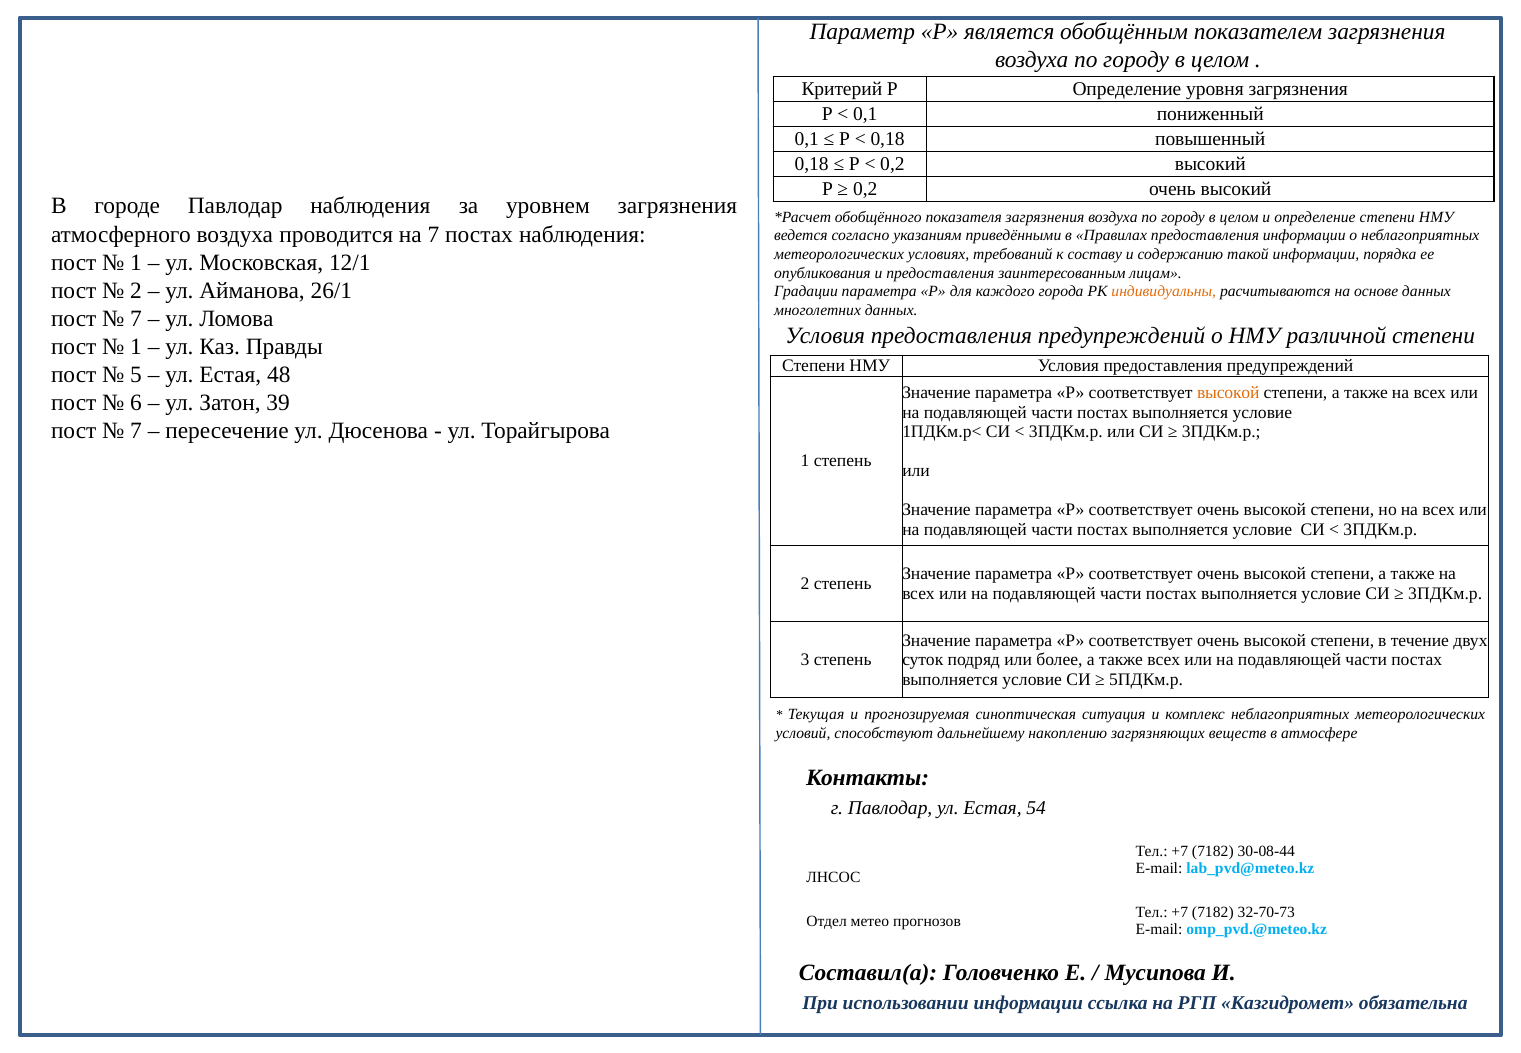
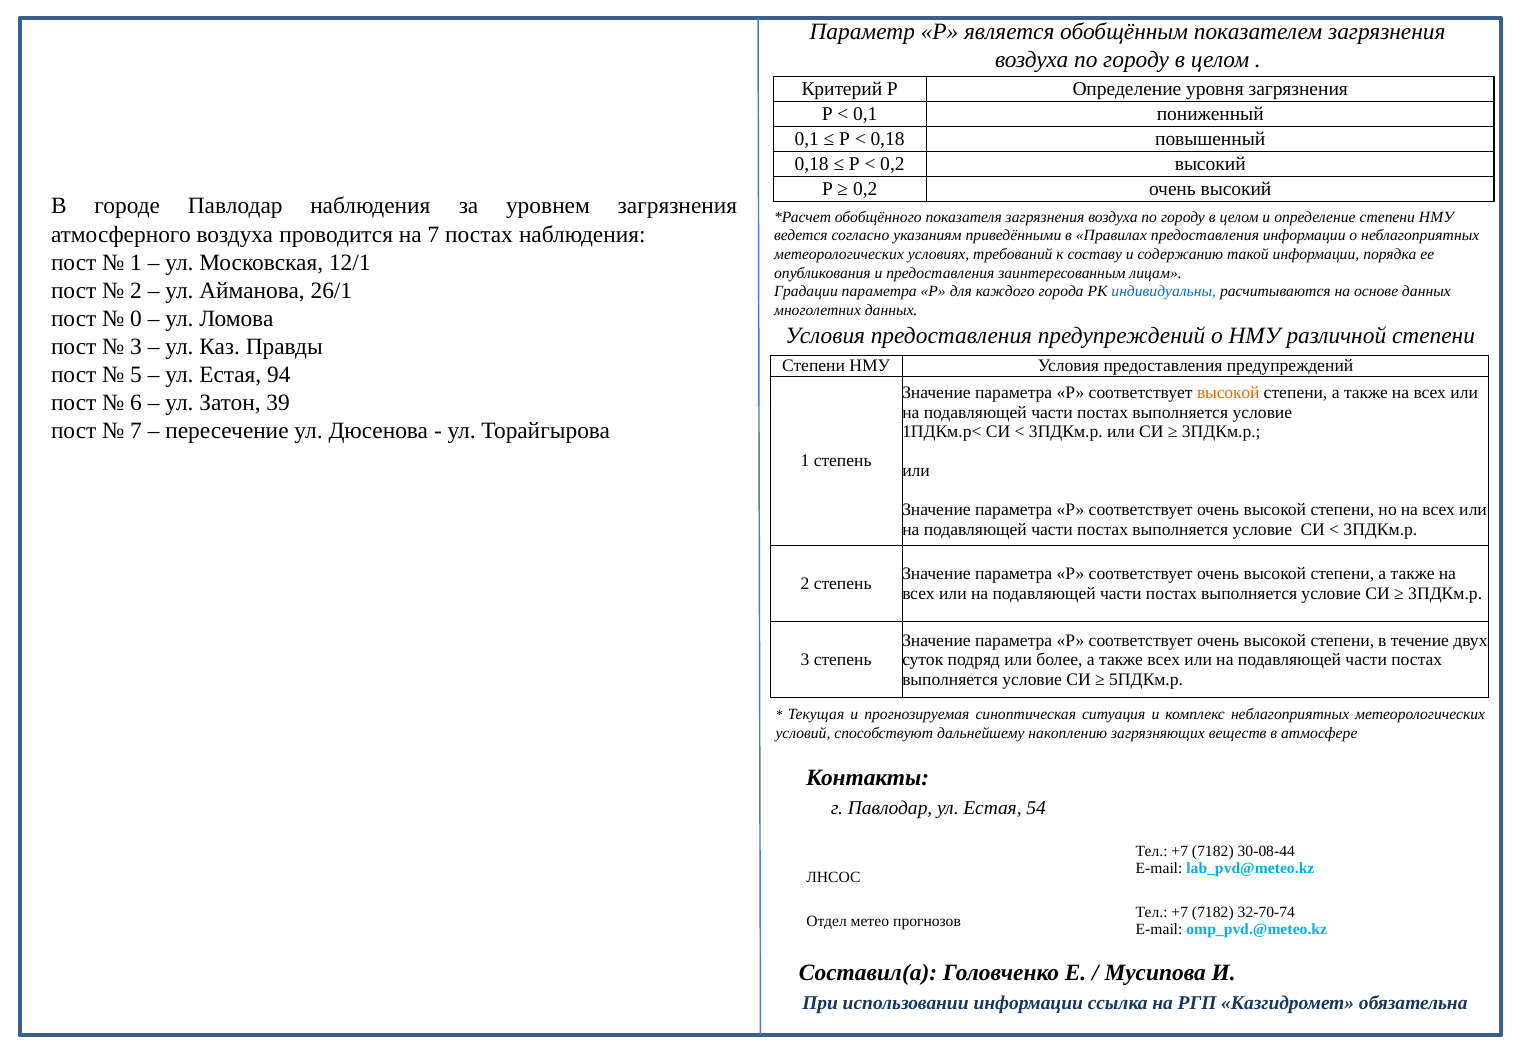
индивидуальны colour: orange -> blue
7 at (136, 319): 7 -> 0
1 at (136, 347): 1 -> 3
48: 48 -> 94
32-70-73: 32-70-73 -> 32-70-74
